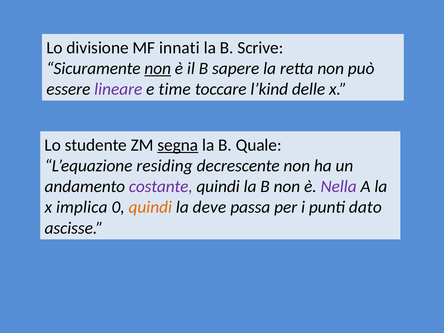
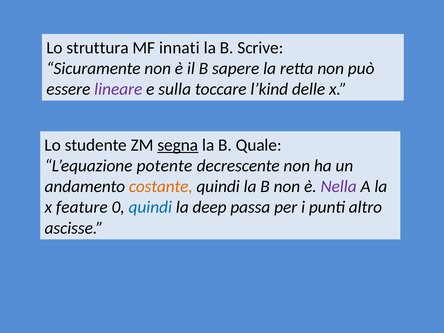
divisione: divisione -> struttura
non at (158, 68) underline: present -> none
time: time -> sulla
residing: residing -> potente
costante colour: purple -> orange
implica: implica -> feature
quindi at (150, 207) colour: orange -> blue
deve: deve -> deep
dato: dato -> altro
